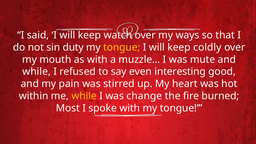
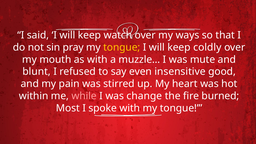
duty: duty -> pray
while at (37, 72): while -> blunt
interesting: interesting -> insensitive
while at (84, 96) colour: yellow -> pink
